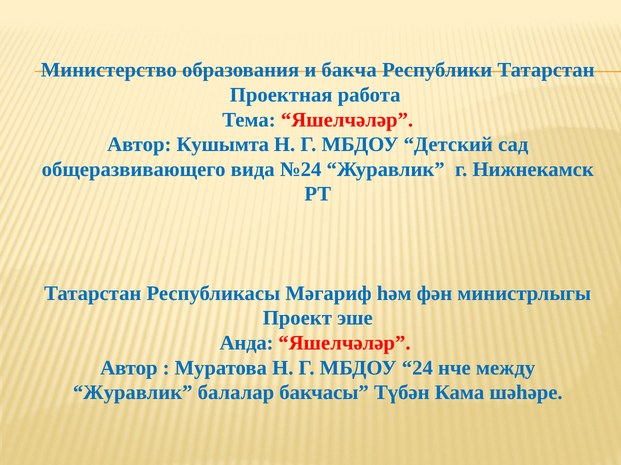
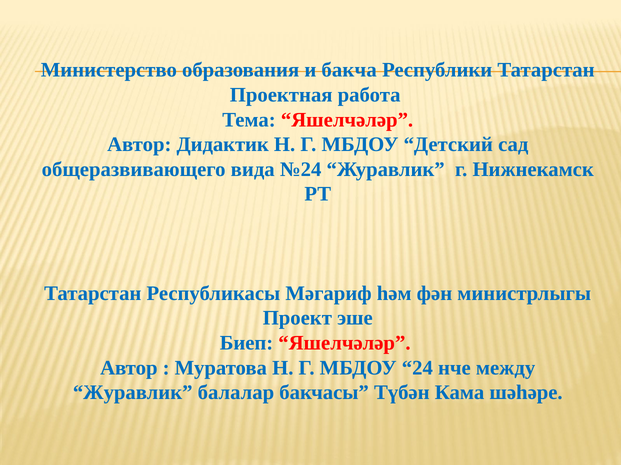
Кушымта: Кушымта -> Дидактик
Анда: Анда -> Биеп
